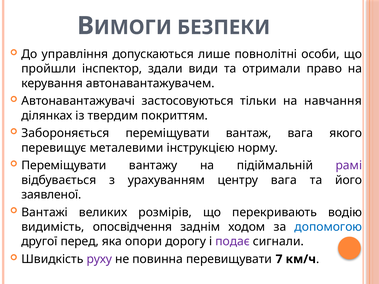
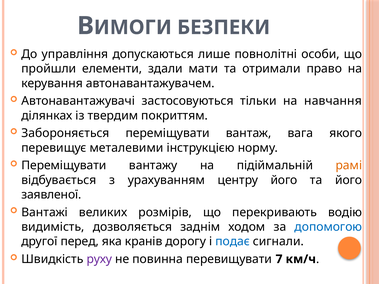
інспектор: інспектор -> елементи
види: види -> мати
рамі colour: purple -> orange
центру вага: вага -> його
опосвідчення: опосвідчення -> дозволяється
опори: опори -> кранів
подає colour: purple -> blue
